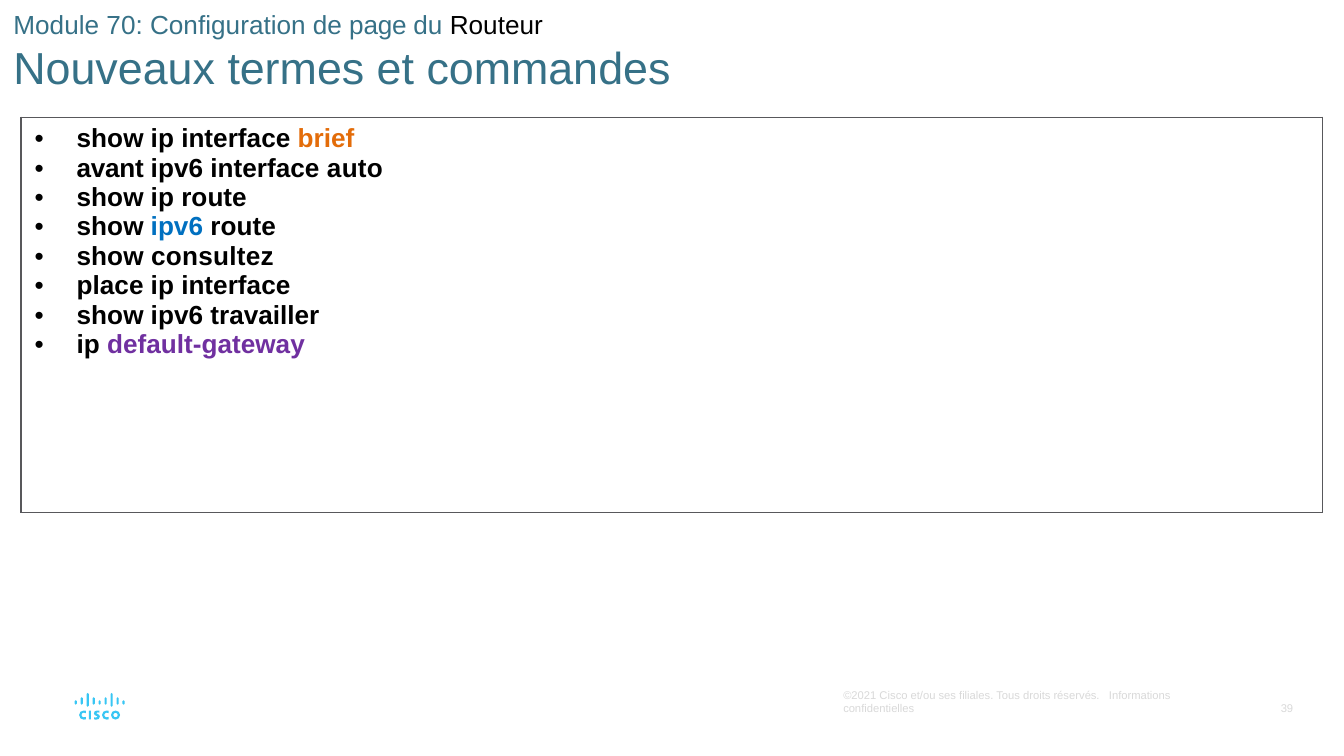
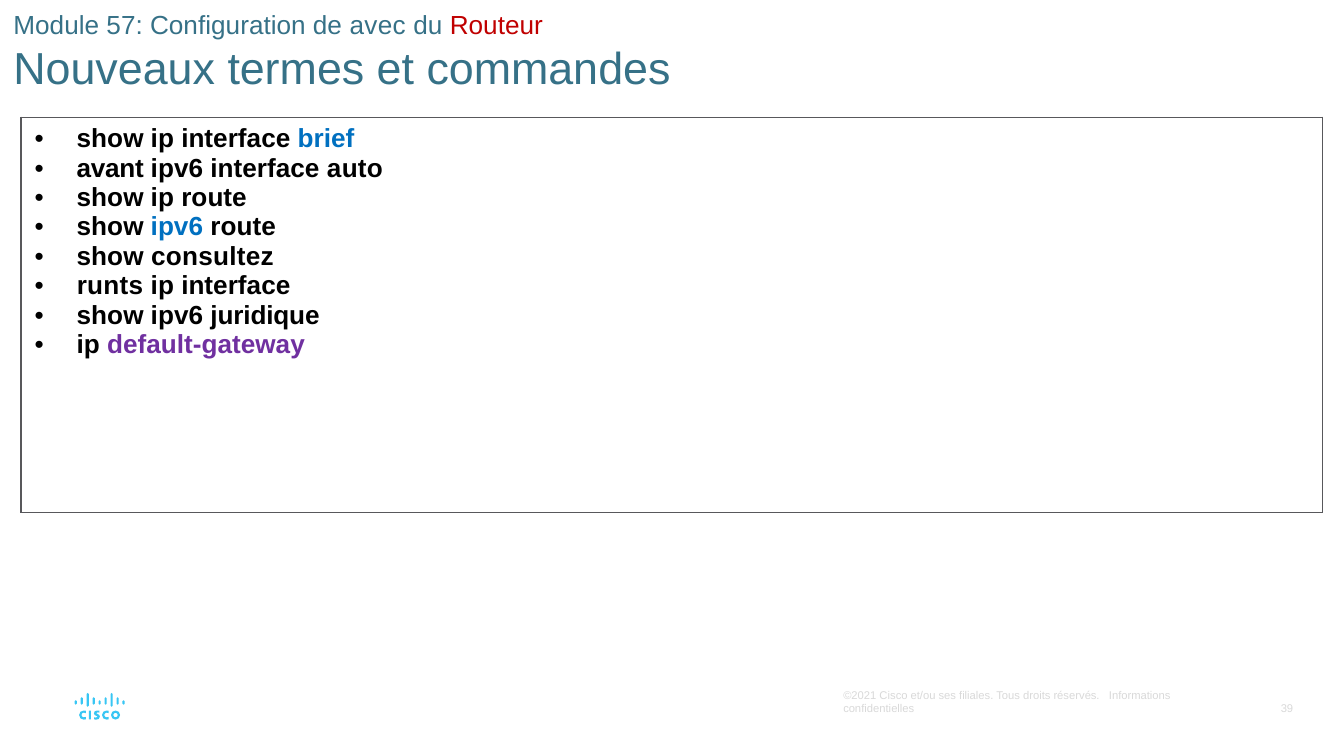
70: 70 -> 57
page: page -> avec
Routeur colour: black -> red
brief colour: orange -> blue
place: place -> runts
travailler: travailler -> juridique
